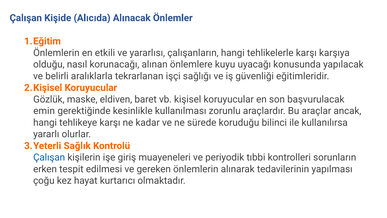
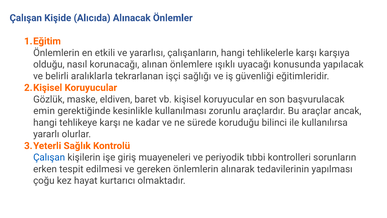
kuyu: kuyu -> ışıklı
